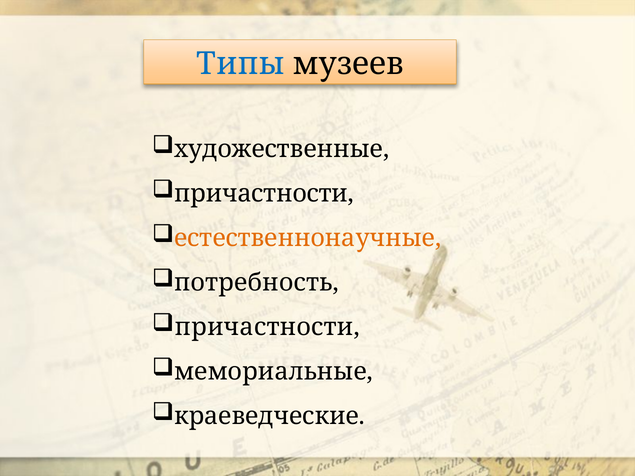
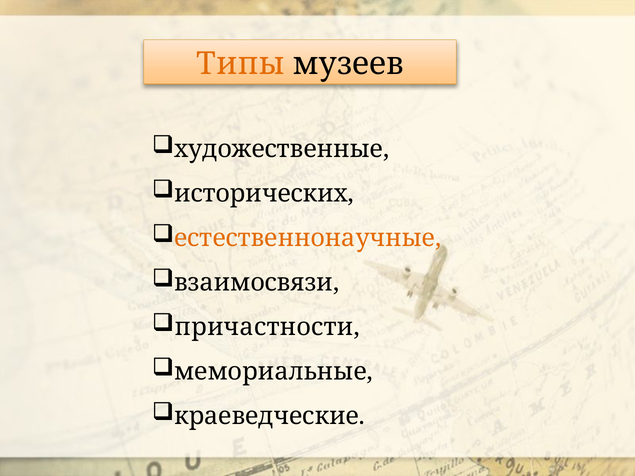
Типы colour: blue -> orange
причастности at (264, 194): причастности -> исторических
потребность: потребность -> взаимосвязи
